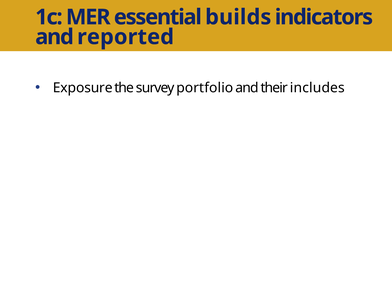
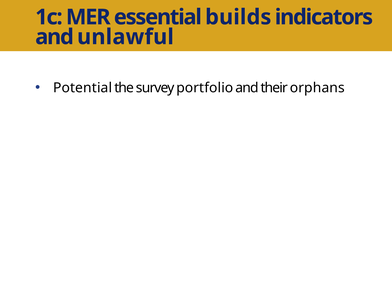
reported: reported -> unlawful
Exposure: Exposure -> Potential
includes: includes -> orphans
